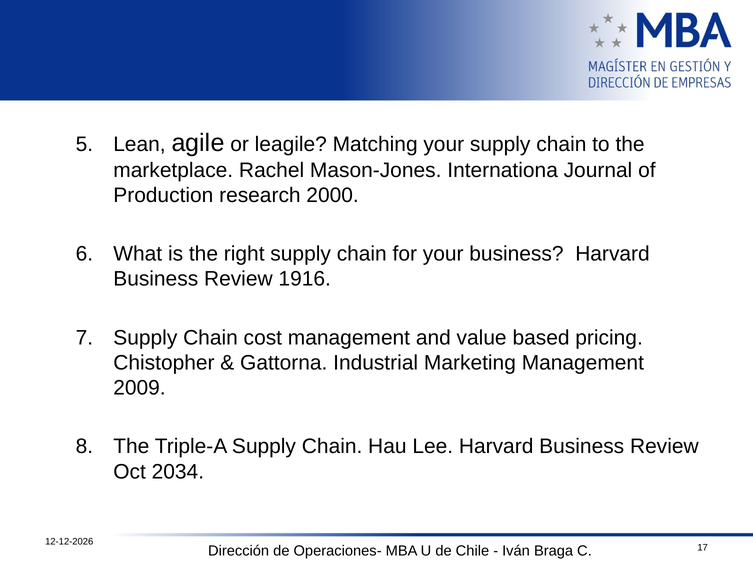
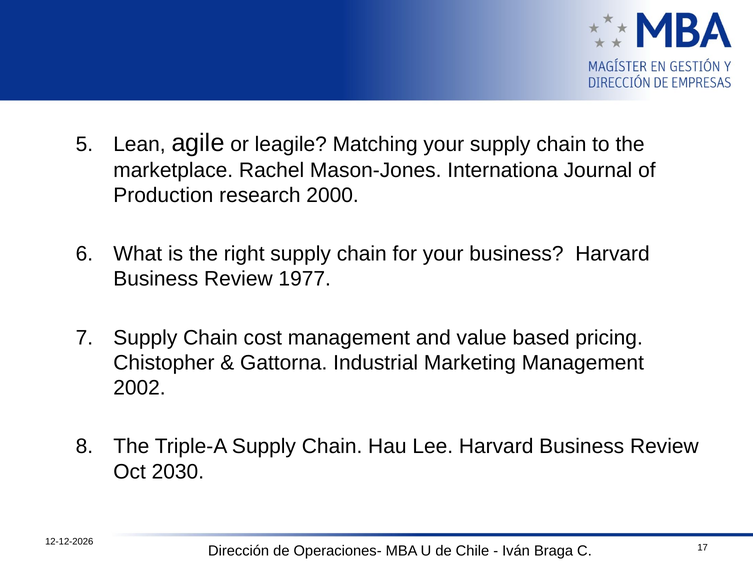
1916: 1916 -> 1977
2009: 2009 -> 2002
2034: 2034 -> 2030
